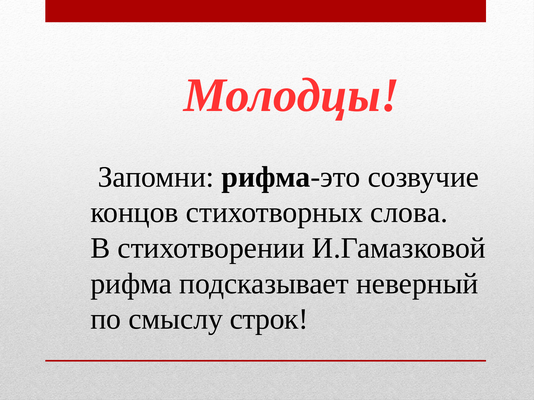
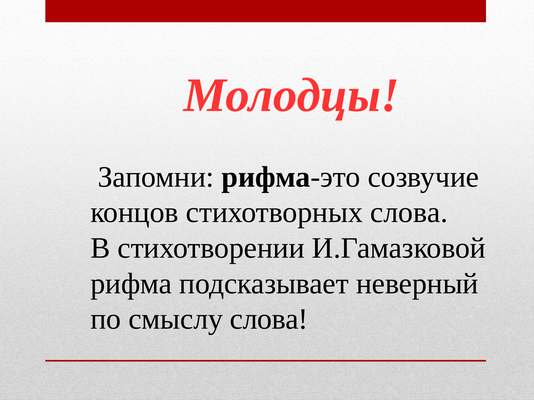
смыслу строк: строк -> слова
